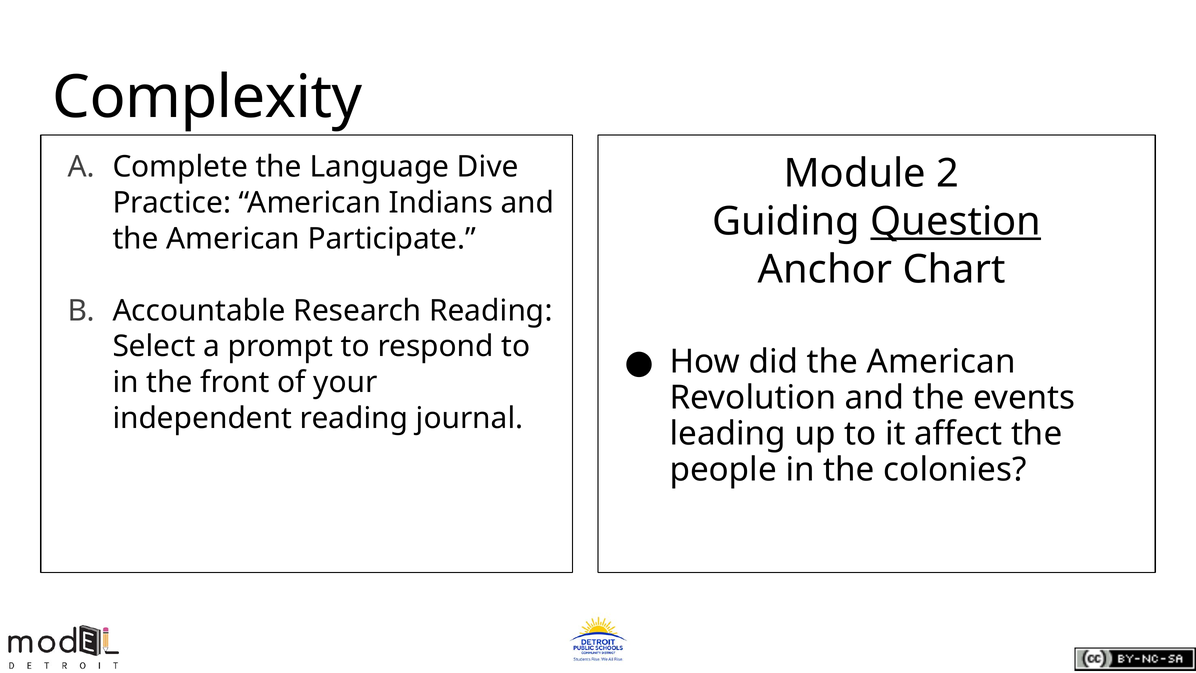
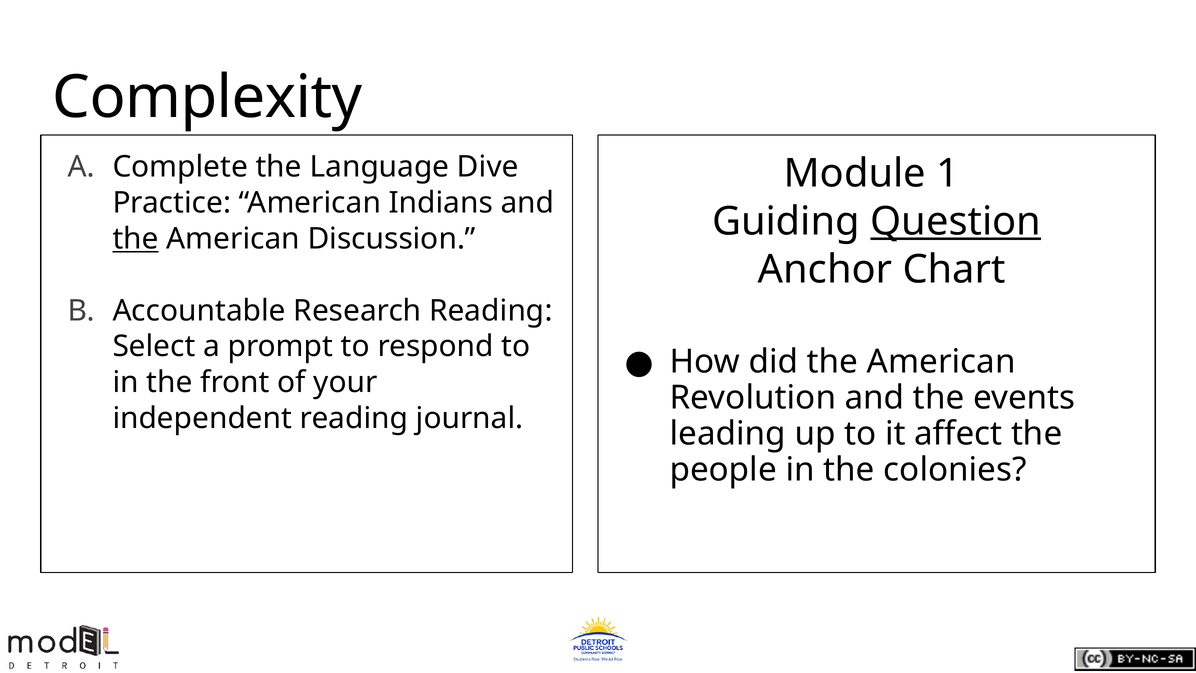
2: 2 -> 1
the at (136, 239) underline: none -> present
Participate: Participate -> Discussion
